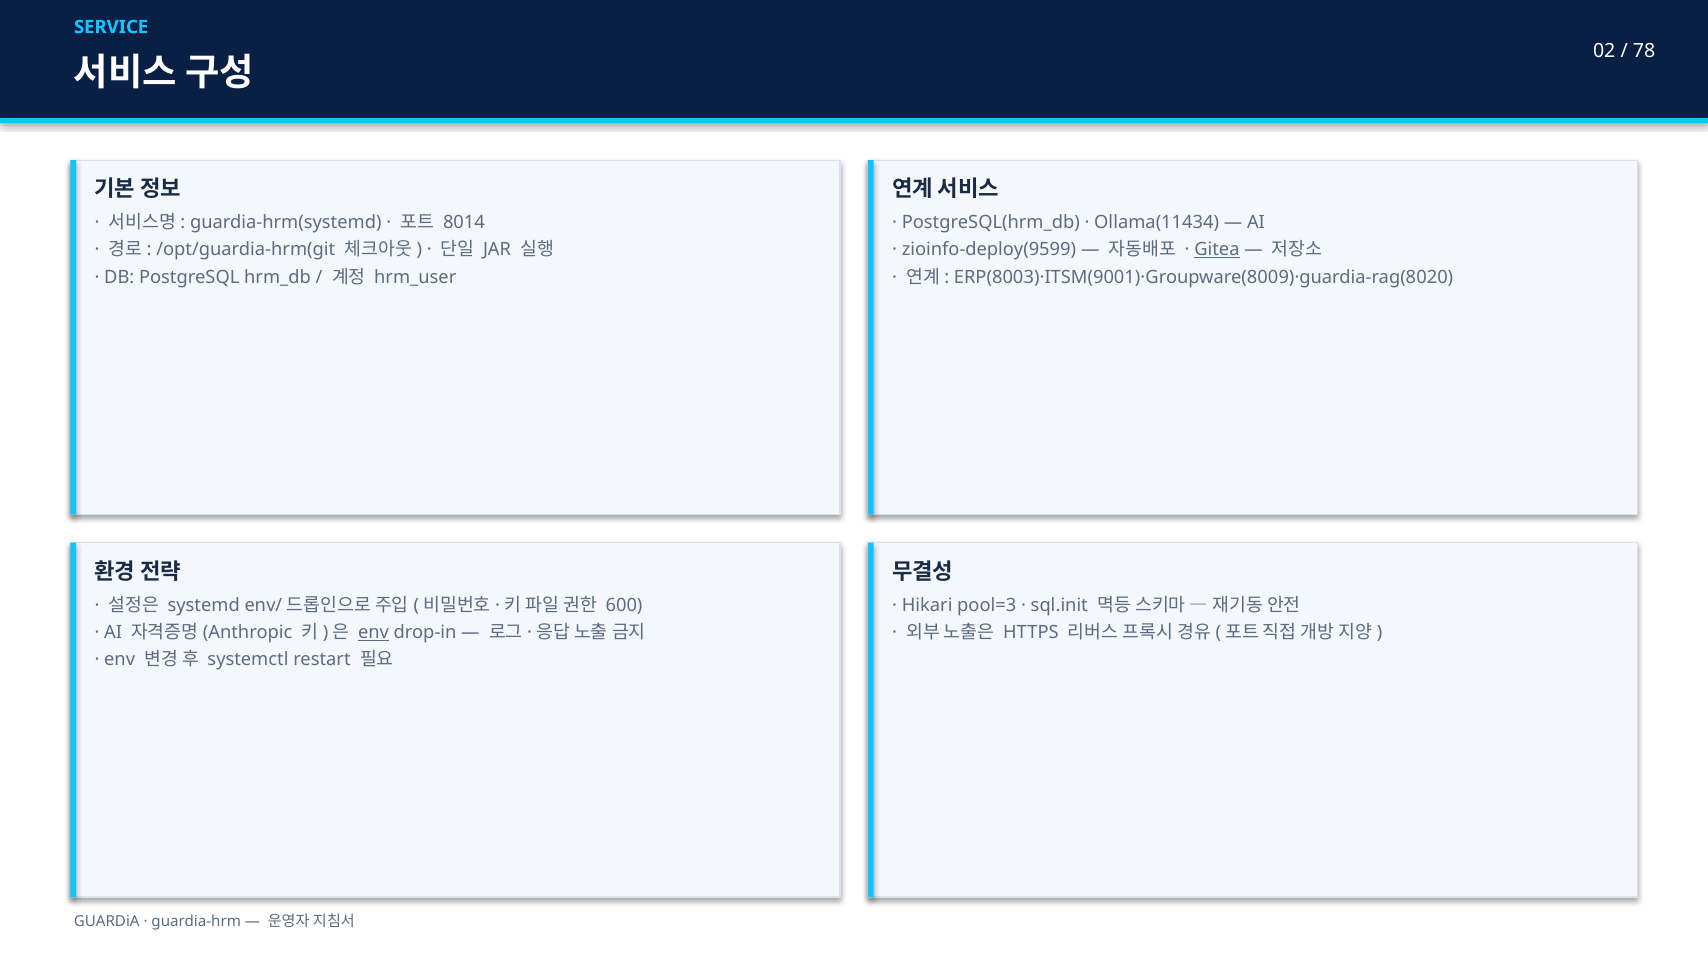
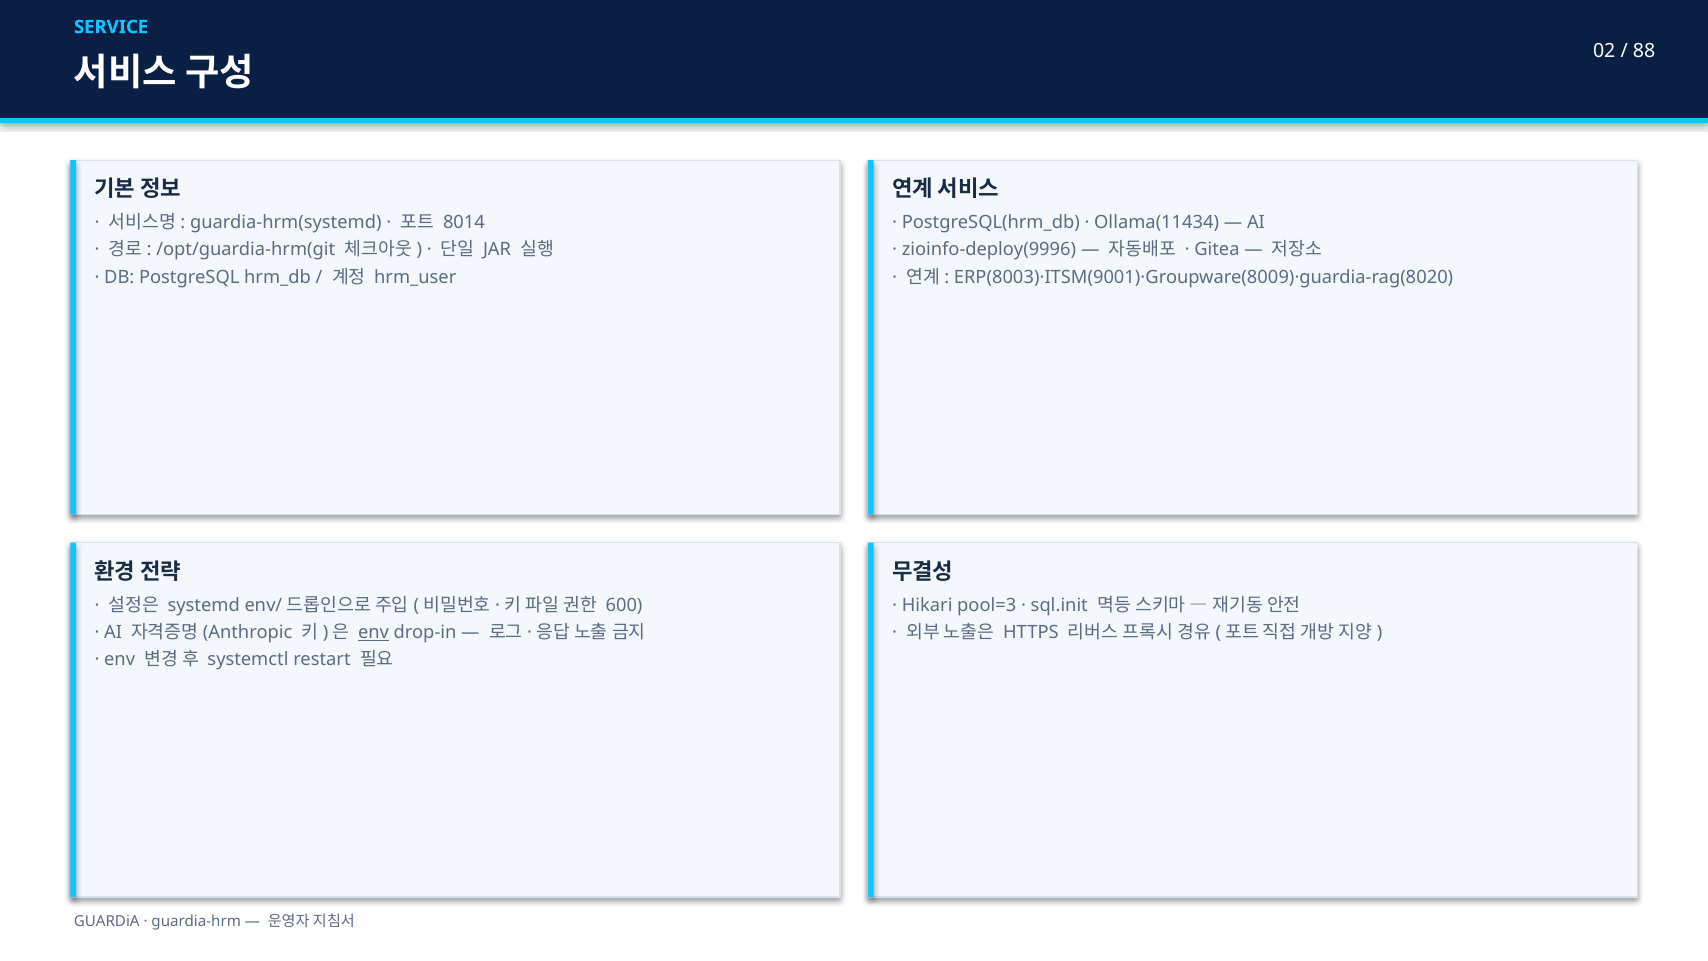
78: 78 -> 88
zioinfo-deploy(9599: zioinfo-deploy(9599 -> zioinfo-deploy(9996
Gitea underline: present -> none
